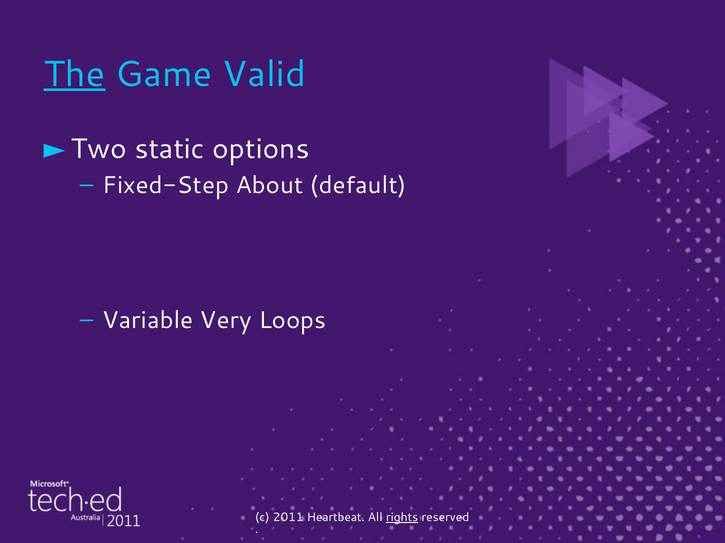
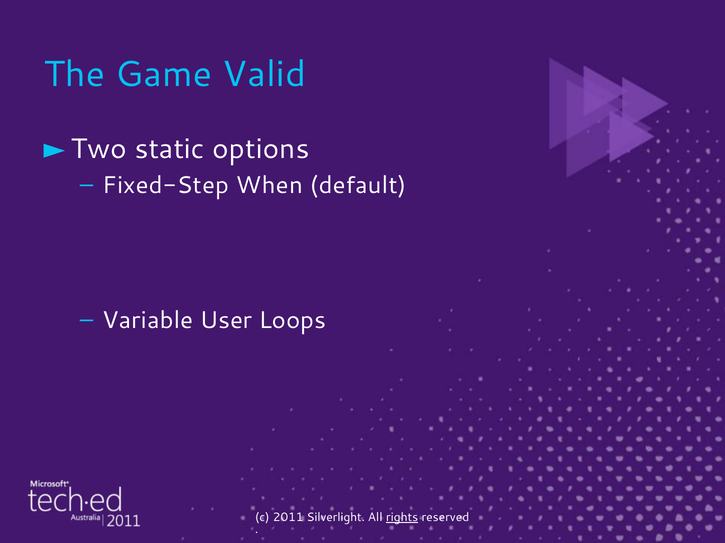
The underline: present -> none
About: About -> When
Very: Very -> User
Heartbeat: Heartbeat -> Silverlight
